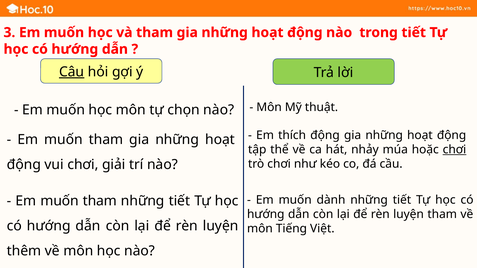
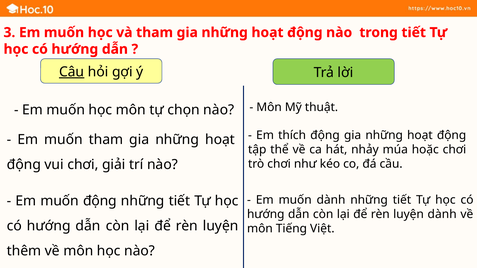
chơi at (454, 150) underline: present -> none
tham at (100, 201): tham -> động
luyện tham: tham -> dành
